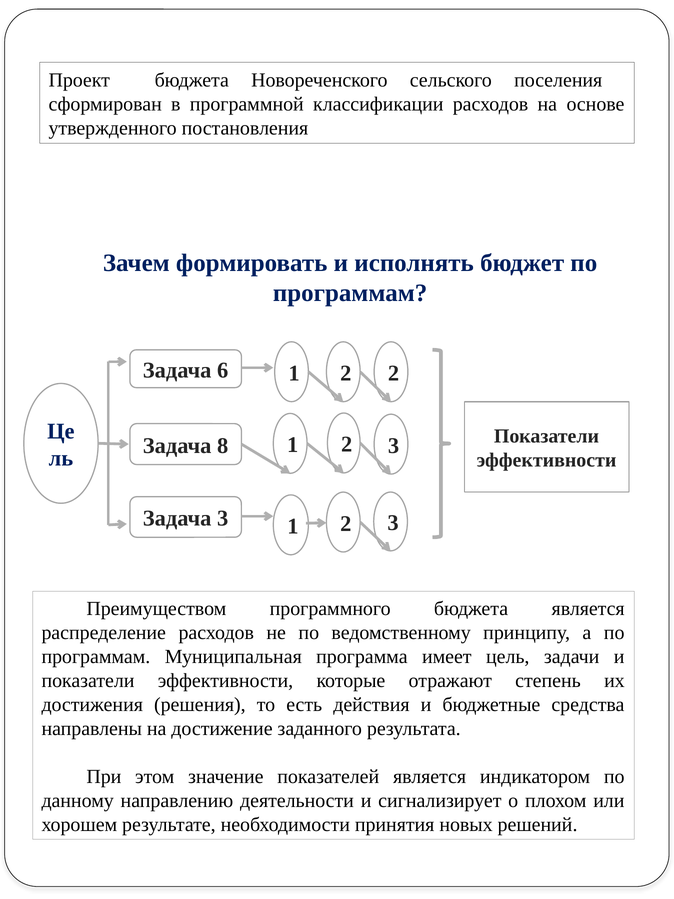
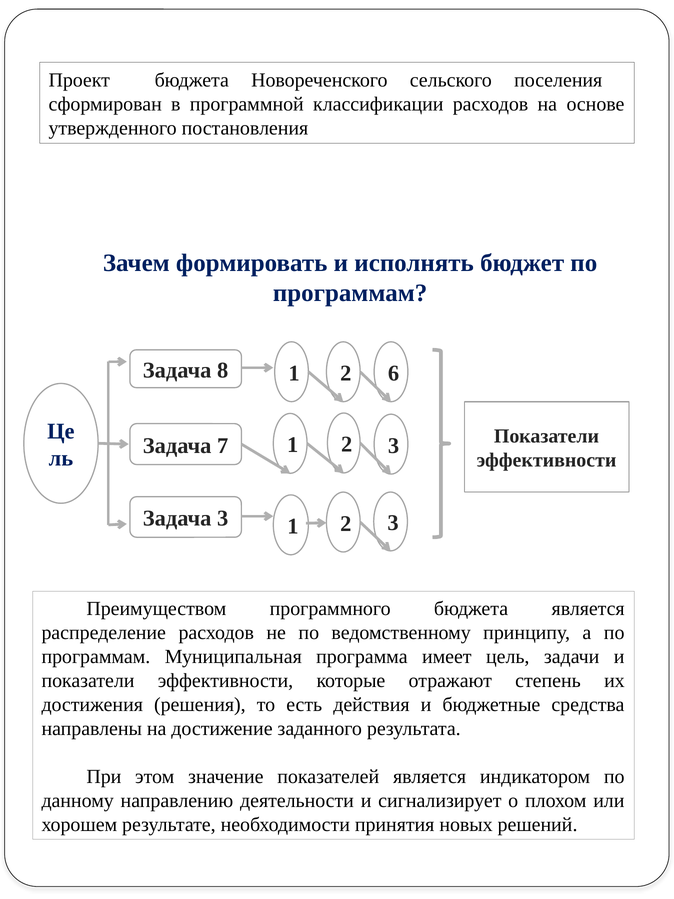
6: 6 -> 8
2 2: 2 -> 6
8: 8 -> 7
